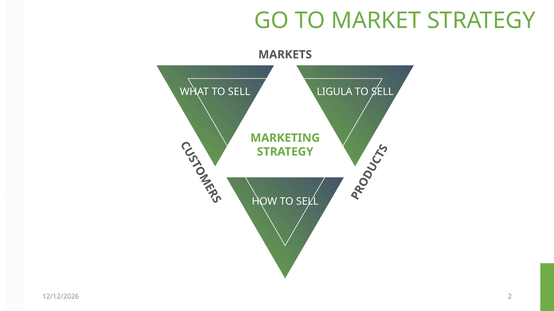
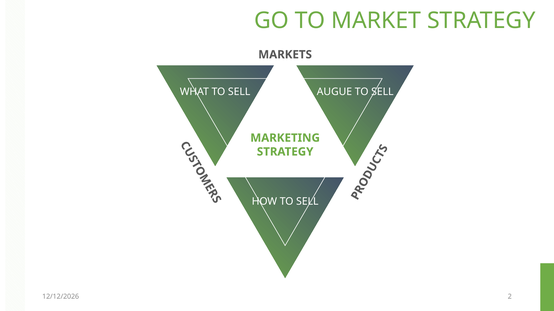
LIGULA: LIGULA -> AUGUE
